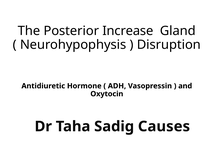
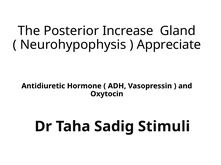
Disruption: Disruption -> Appreciate
Causes: Causes -> Stimuli
